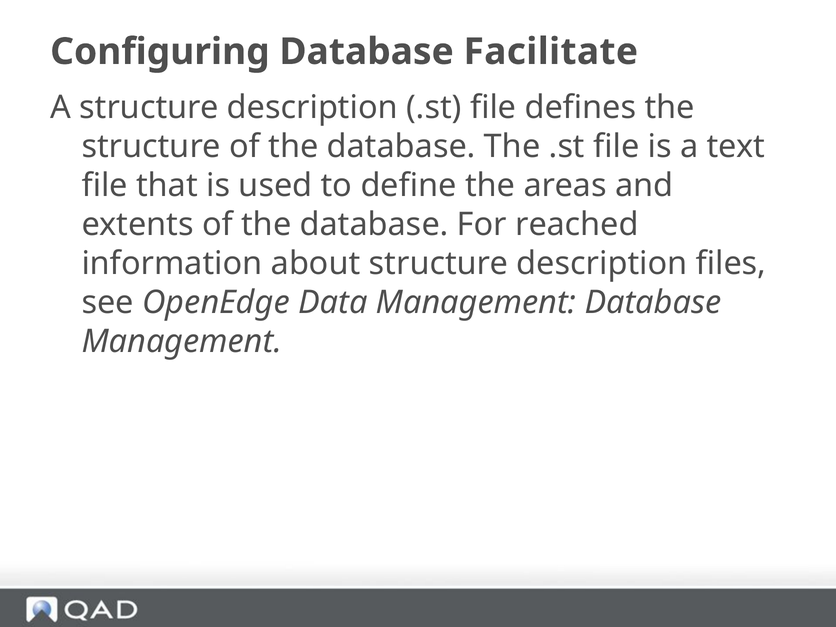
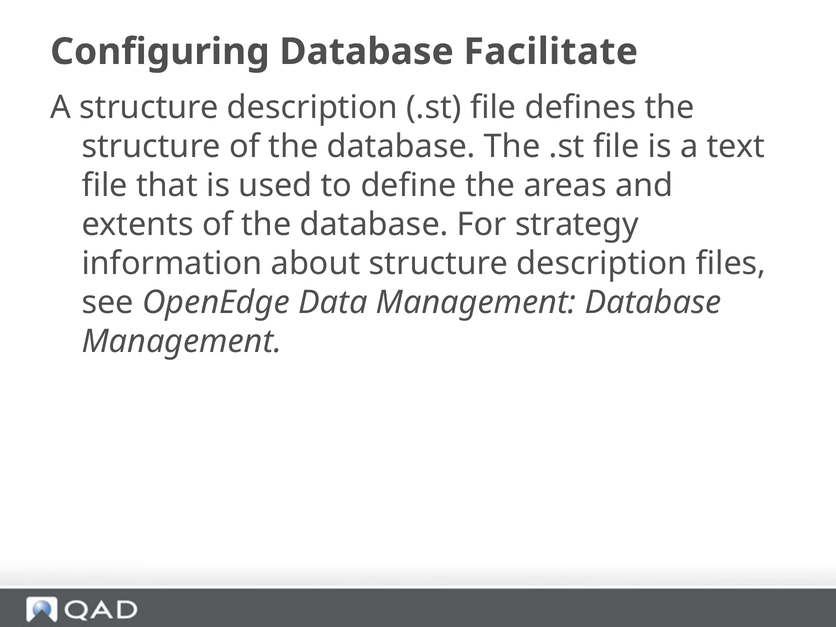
reached: reached -> strategy
